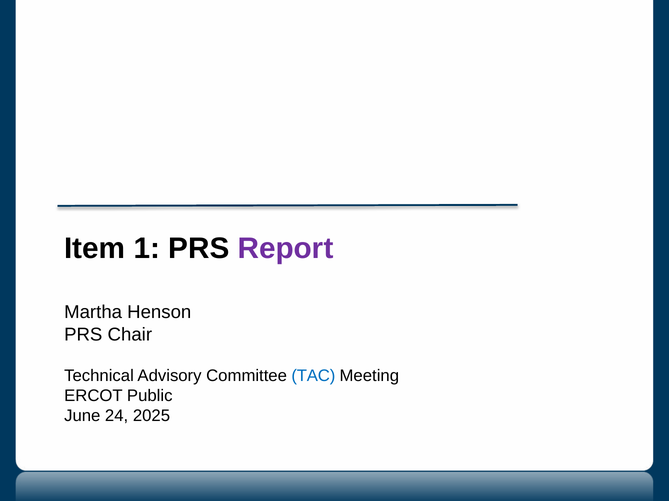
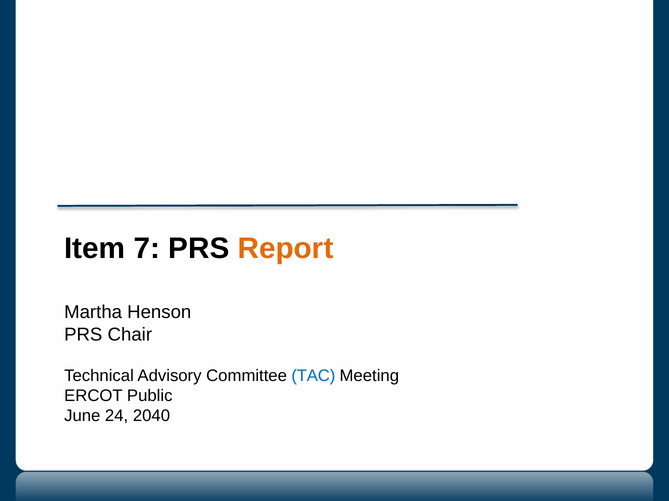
1: 1 -> 7
Report colour: purple -> orange
2025: 2025 -> 2040
